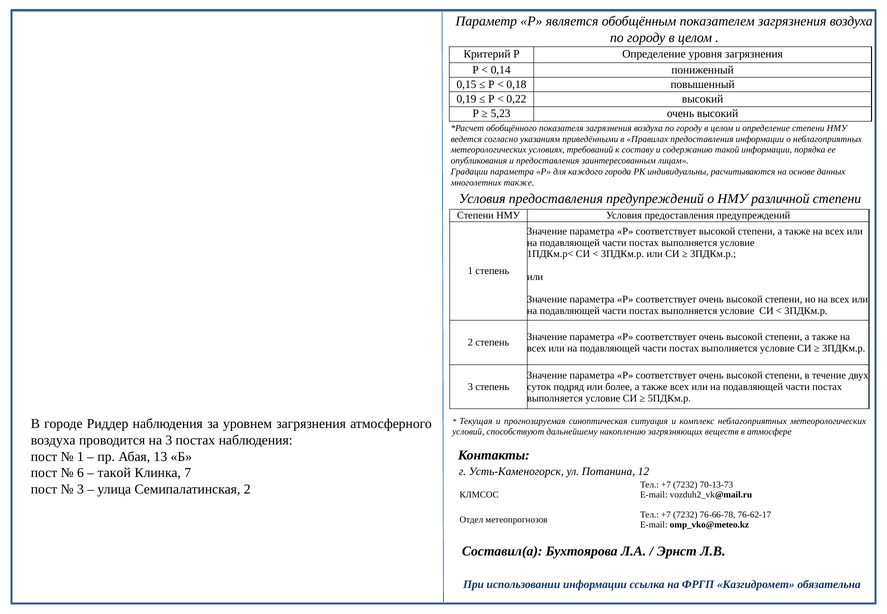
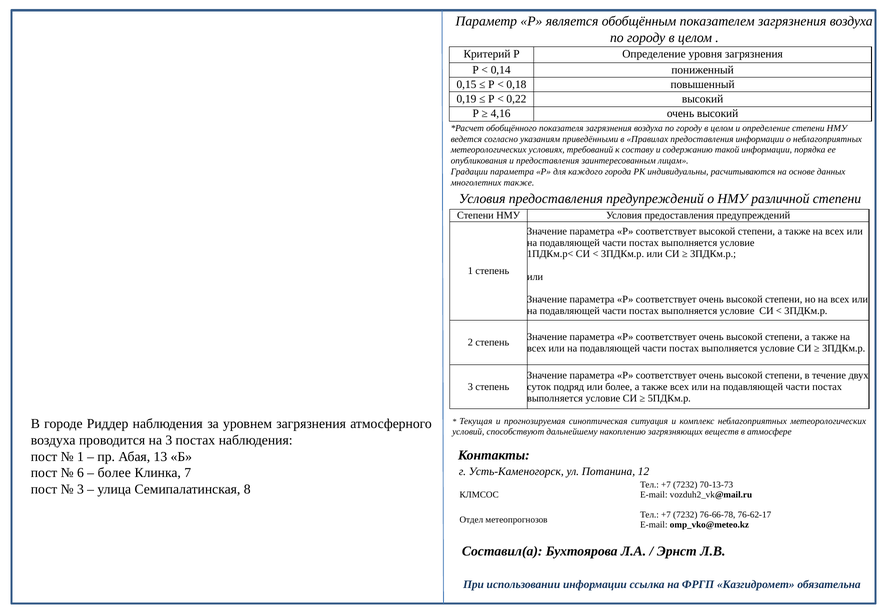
5,23: 5,23 -> 4,16
такой at (114, 473): такой -> более
Семипалатинская 2: 2 -> 8
